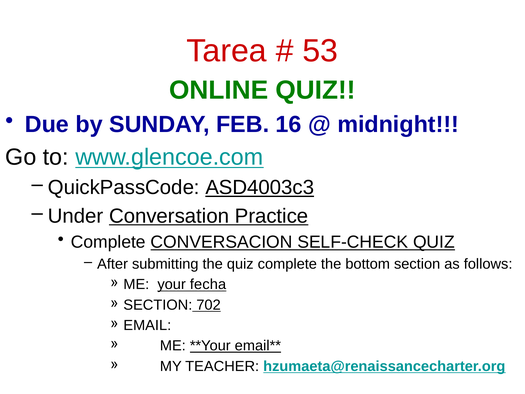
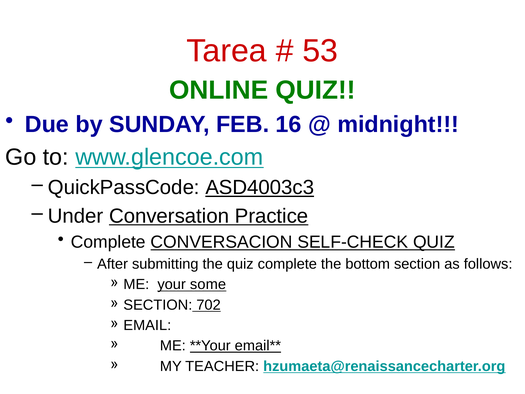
fecha: fecha -> some
